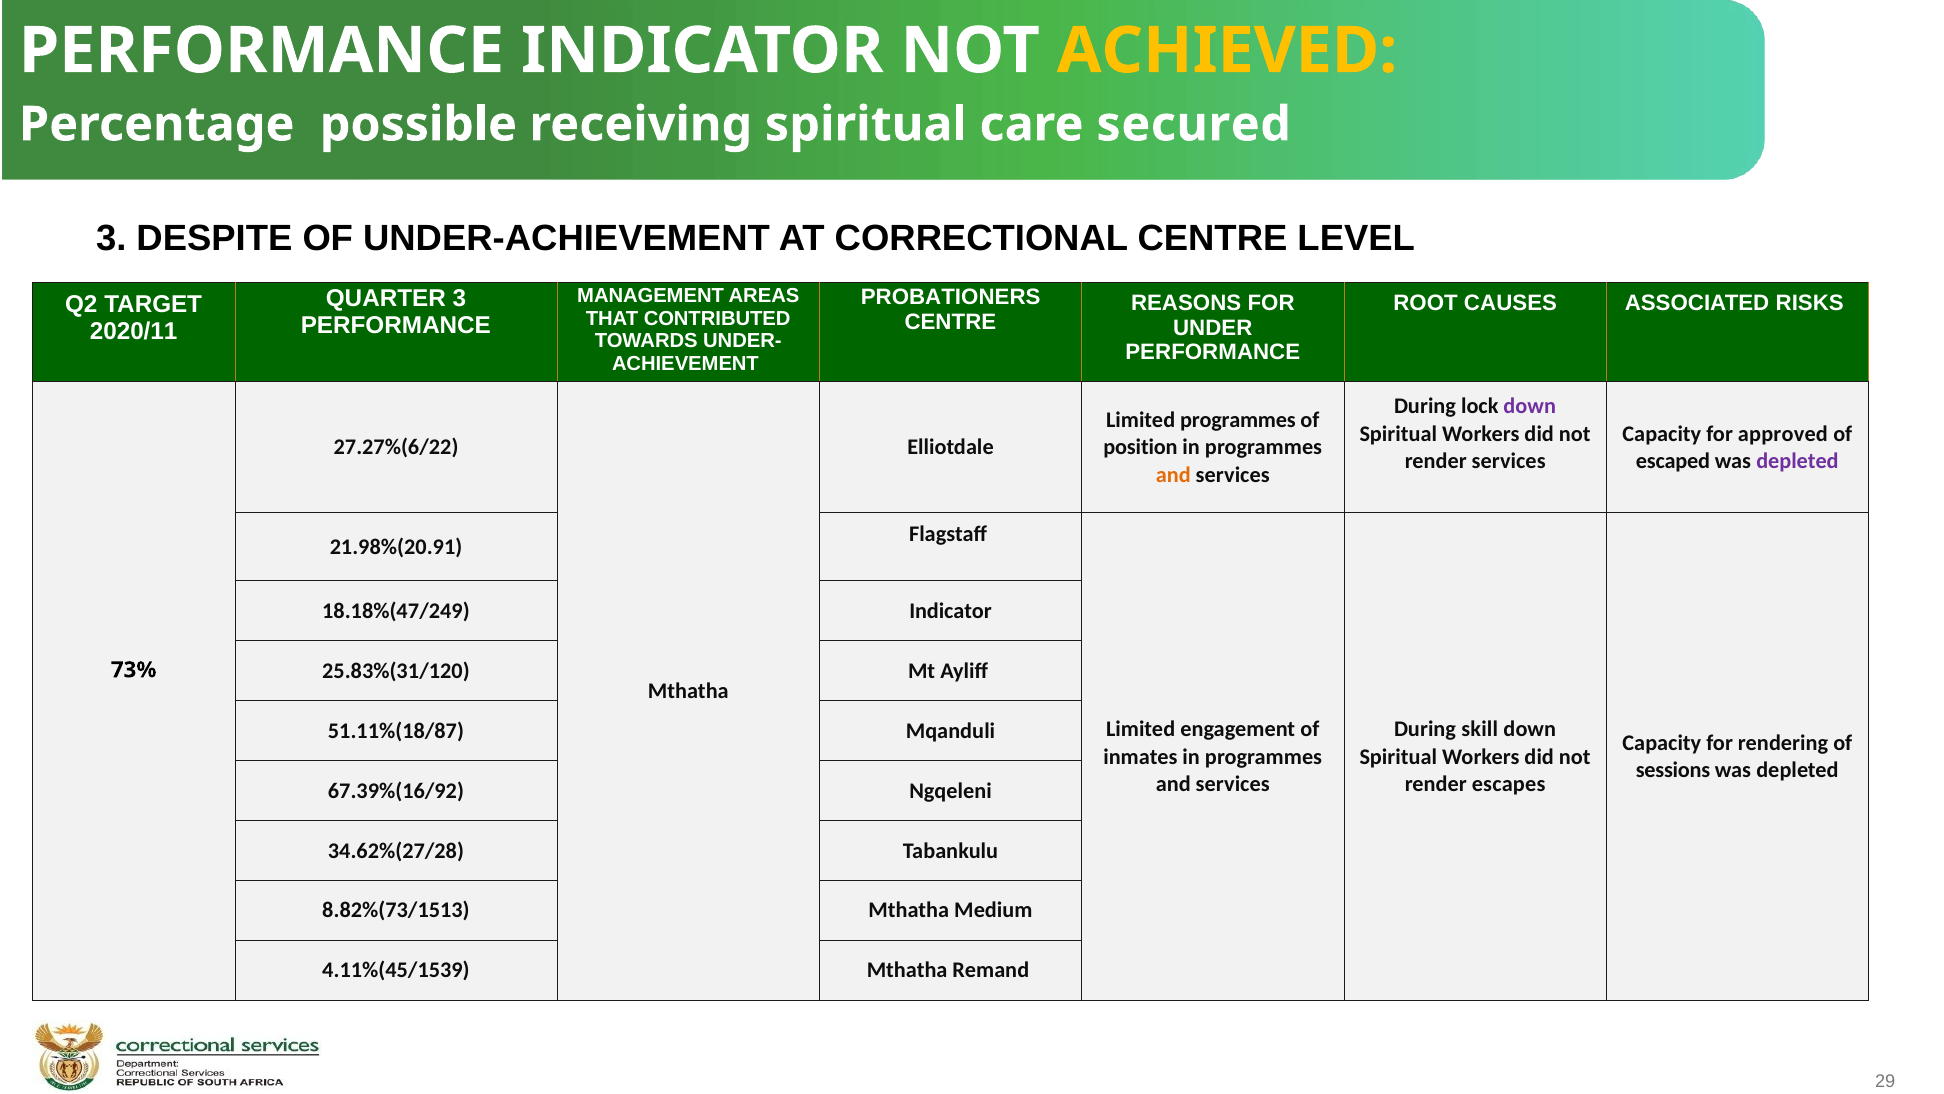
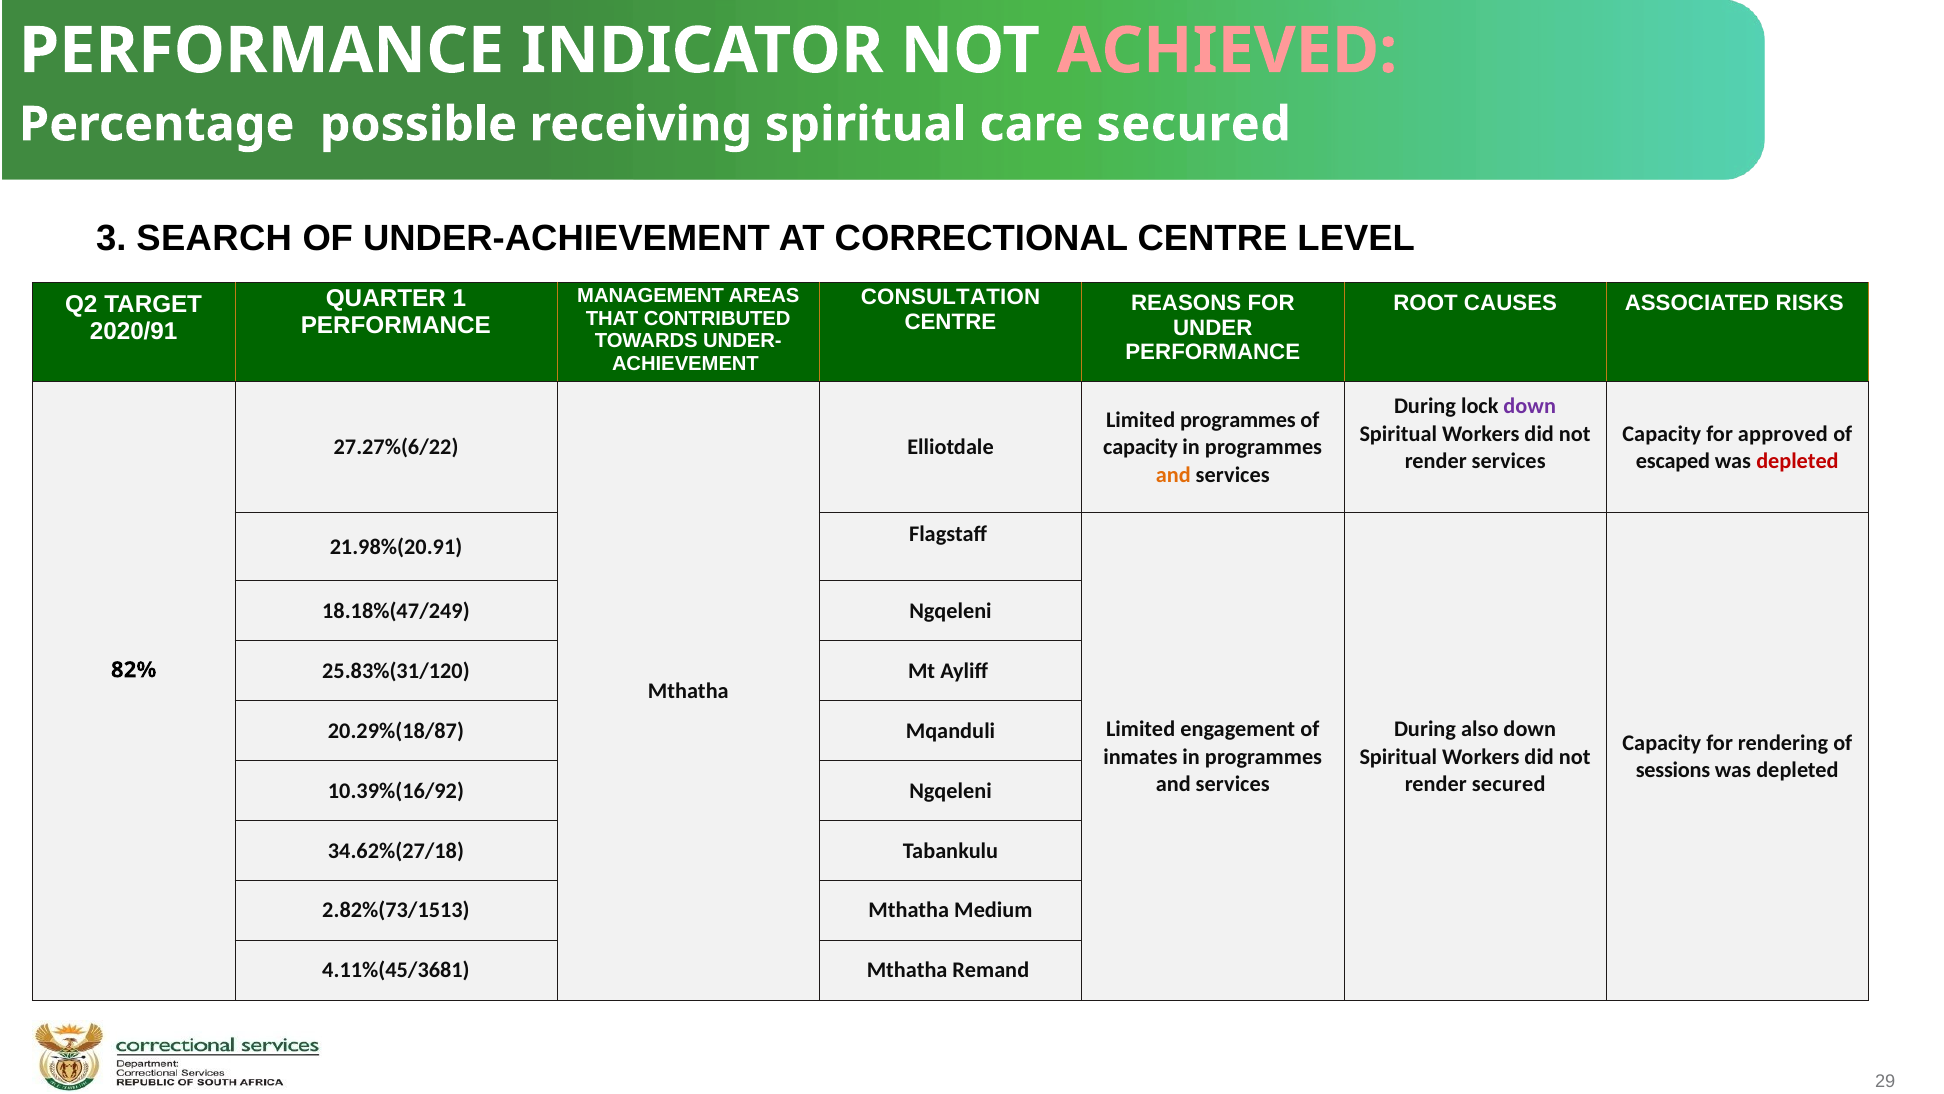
ACHIEVED colour: yellow -> pink
DESPITE: DESPITE -> SEARCH
PROBATIONERS: PROBATIONERS -> CONSULTATION
QUARTER 3: 3 -> 1
2020/11: 2020/11 -> 2020/91
position at (1141, 447): position -> capacity
depleted at (1797, 461) colour: purple -> red
18.18%(47/249 Indicator: Indicator -> Ngqeleni
73%: 73% -> 82%
skill: skill -> also
51.11%(18/87: 51.11%(18/87 -> 20.29%(18/87
render escapes: escapes -> secured
67.39%(16/92: 67.39%(16/92 -> 10.39%(16/92
34.62%(27/28: 34.62%(27/28 -> 34.62%(27/18
8.82%(73/1513: 8.82%(73/1513 -> 2.82%(73/1513
4.11%(45/1539: 4.11%(45/1539 -> 4.11%(45/3681
